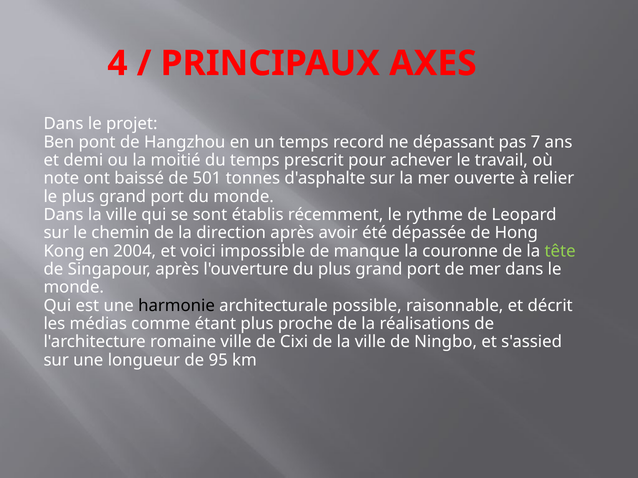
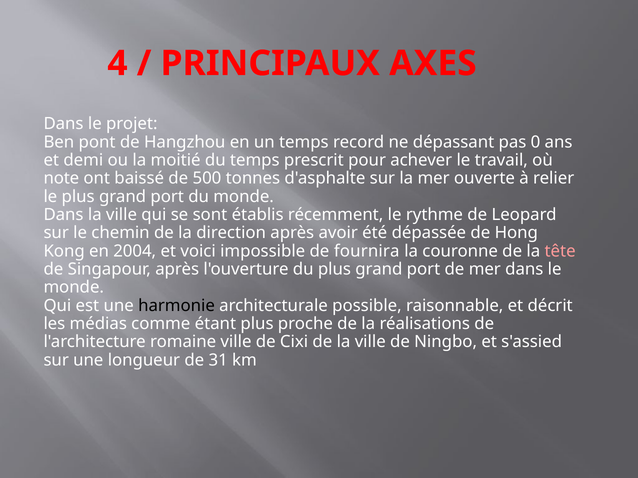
7: 7 -> 0
501: 501 -> 500
manque: manque -> fournira
tête colour: light green -> pink
95: 95 -> 31
